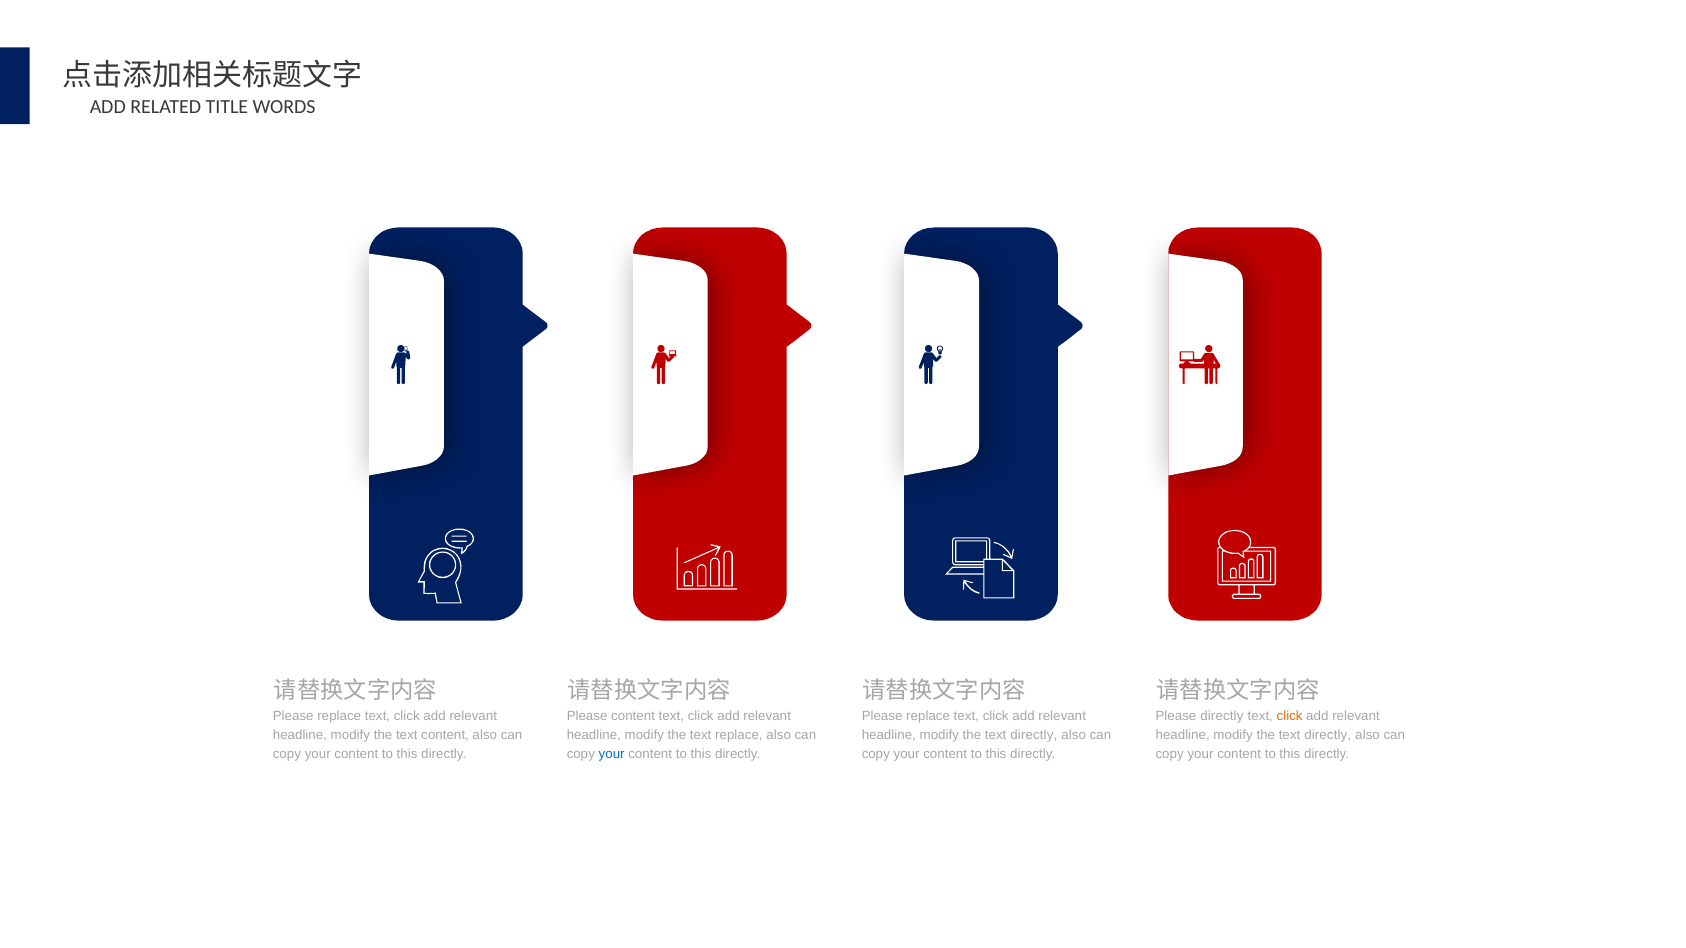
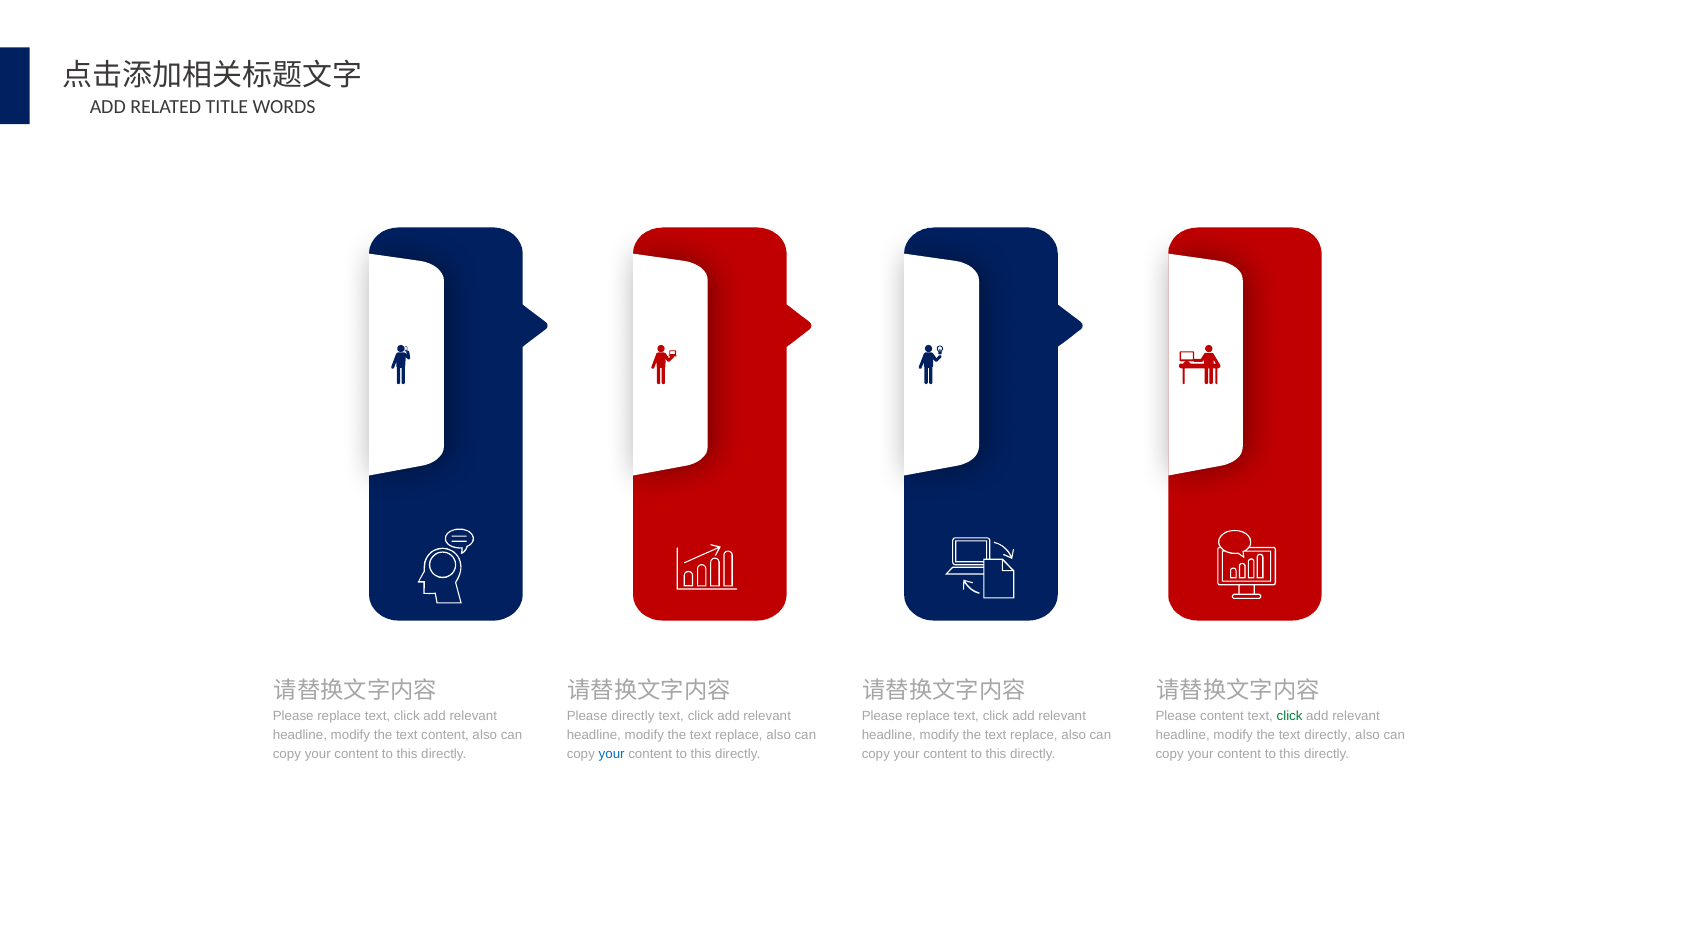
Please content: content -> directly
Please directly: directly -> content
click at (1290, 716) colour: orange -> green
directly at (1034, 735): directly -> replace
